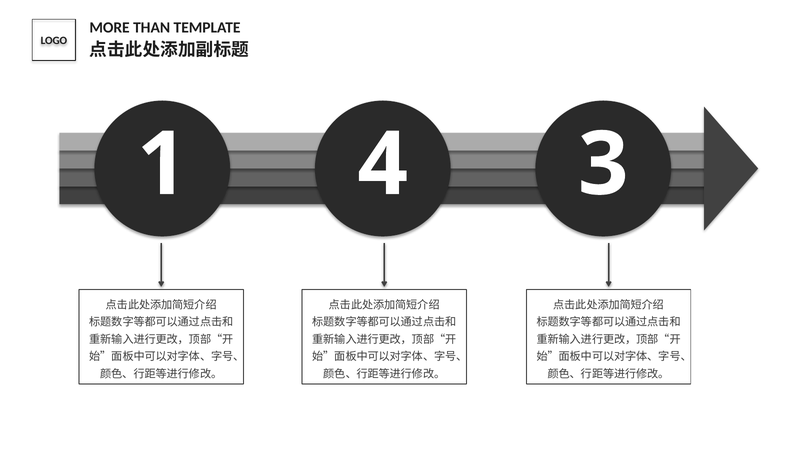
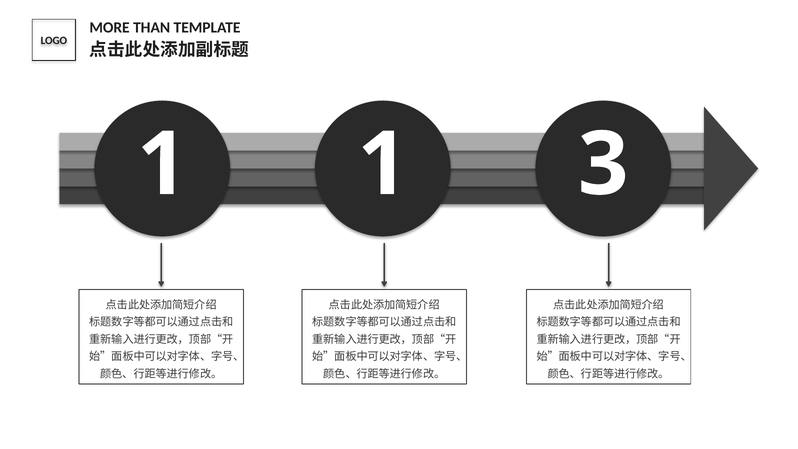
1 4: 4 -> 1
